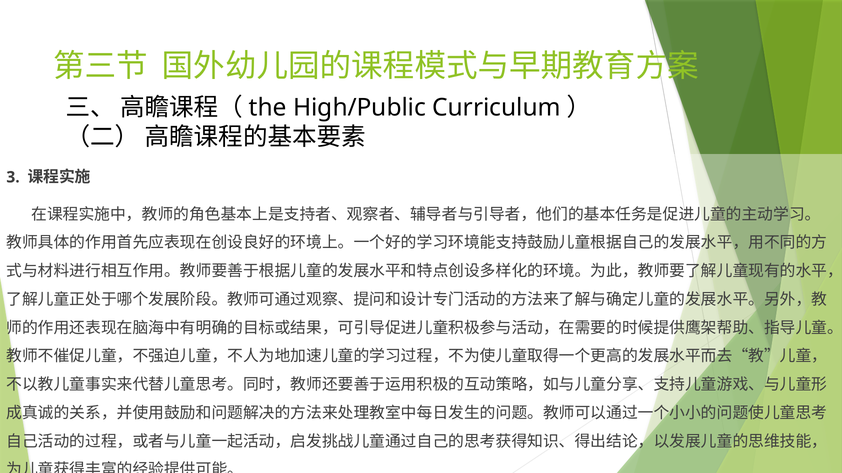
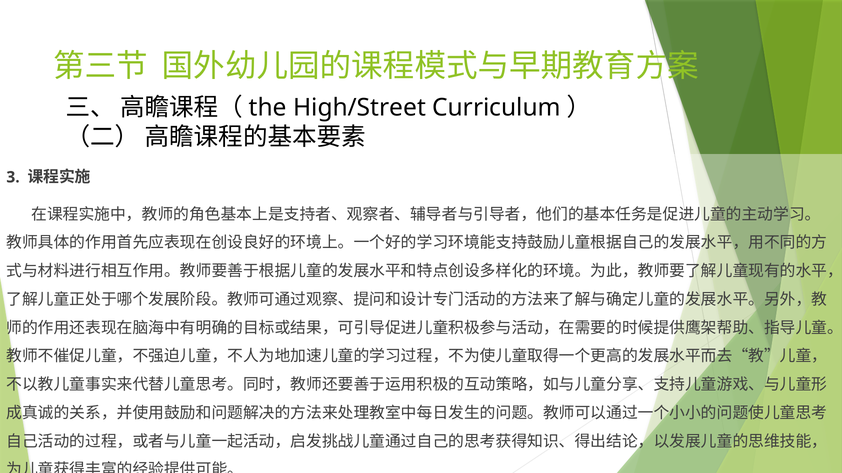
High/Public: High/Public -> High/Street
